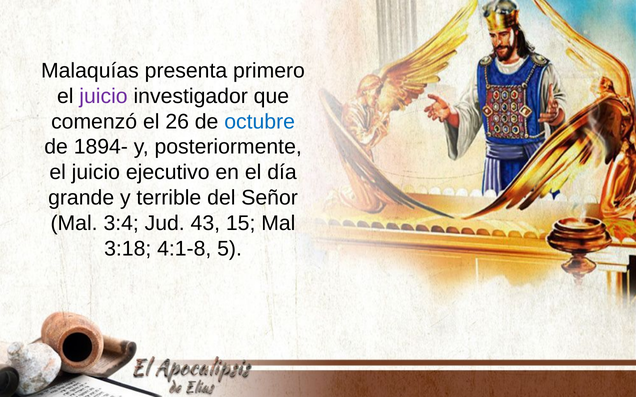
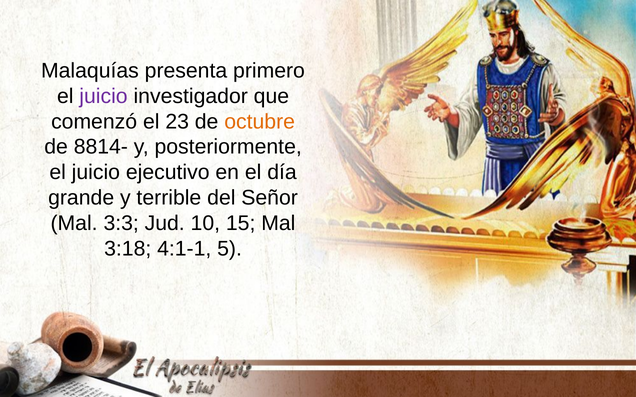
26: 26 -> 23
octubre colour: blue -> orange
1894-: 1894- -> 8814-
3:4: 3:4 -> 3:3
43: 43 -> 10
4:1-8: 4:1-8 -> 4:1-1
